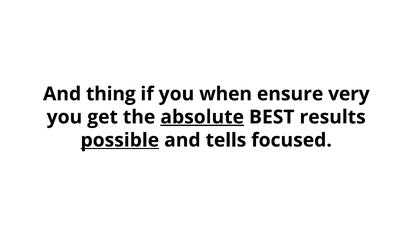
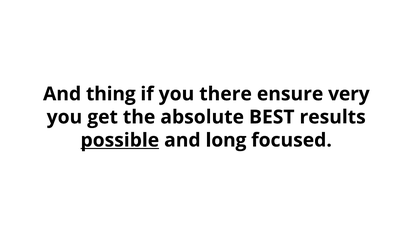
when: when -> there
absolute underline: present -> none
tells: tells -> long
